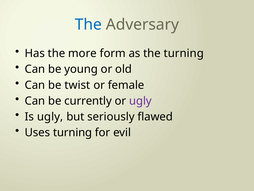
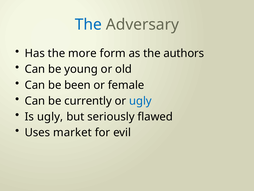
the turning: turning -> authors
twist: twist -> been
ugly at (140, 101) colour: purple -> blue
Uses turning: turning -> market
